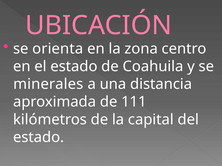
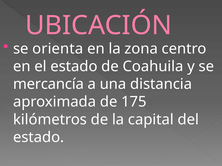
minerales: minerales -> mercancía
111: 111 -> 175
